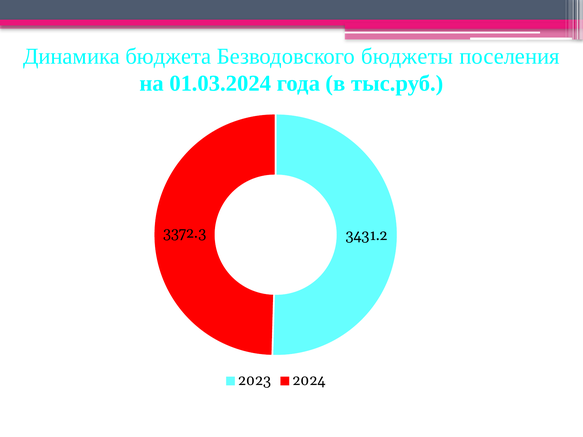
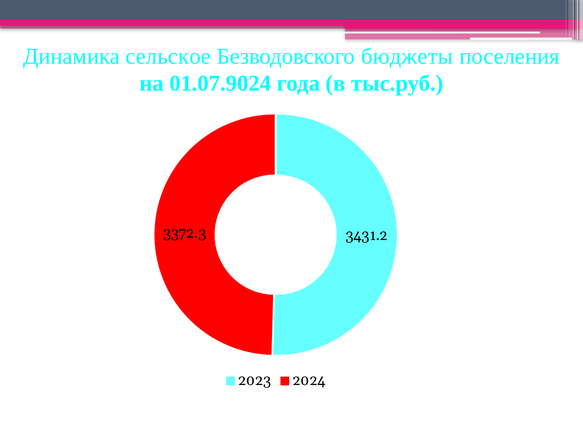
бюджета: бюджета -> сельское
01.03.2024: 01.03.2024 -> 01.07.9024
